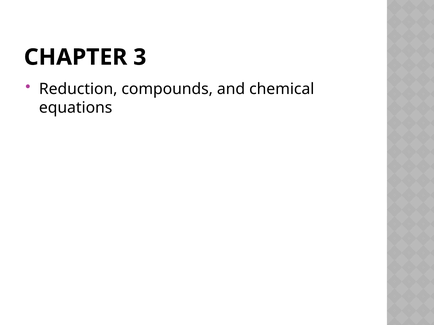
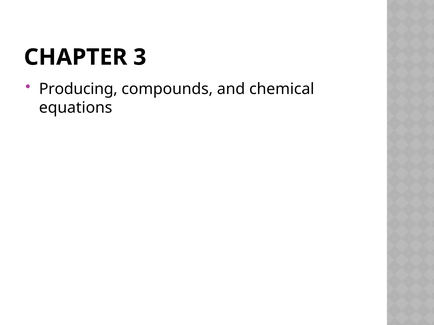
Reduction: Reduction -> Producing
